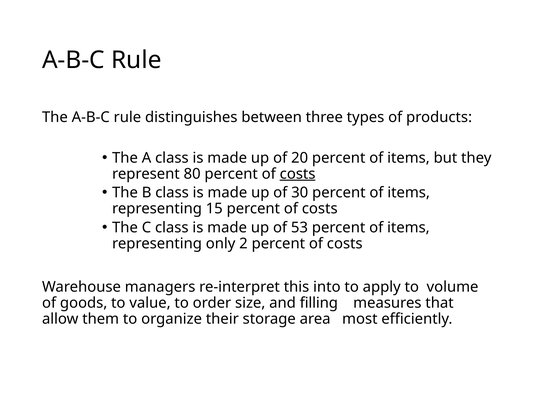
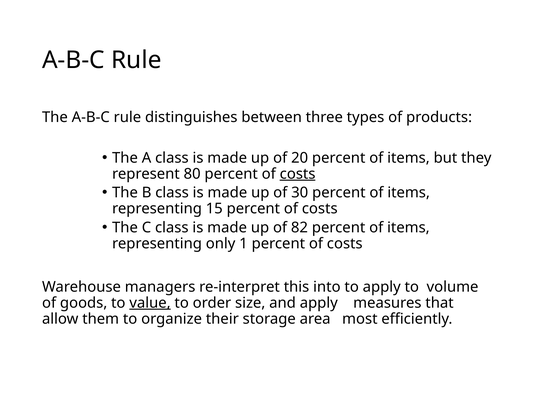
53: 53 -> 82
2: 2 -> 1
value underline: none -> present
and filling: filling -> apply
